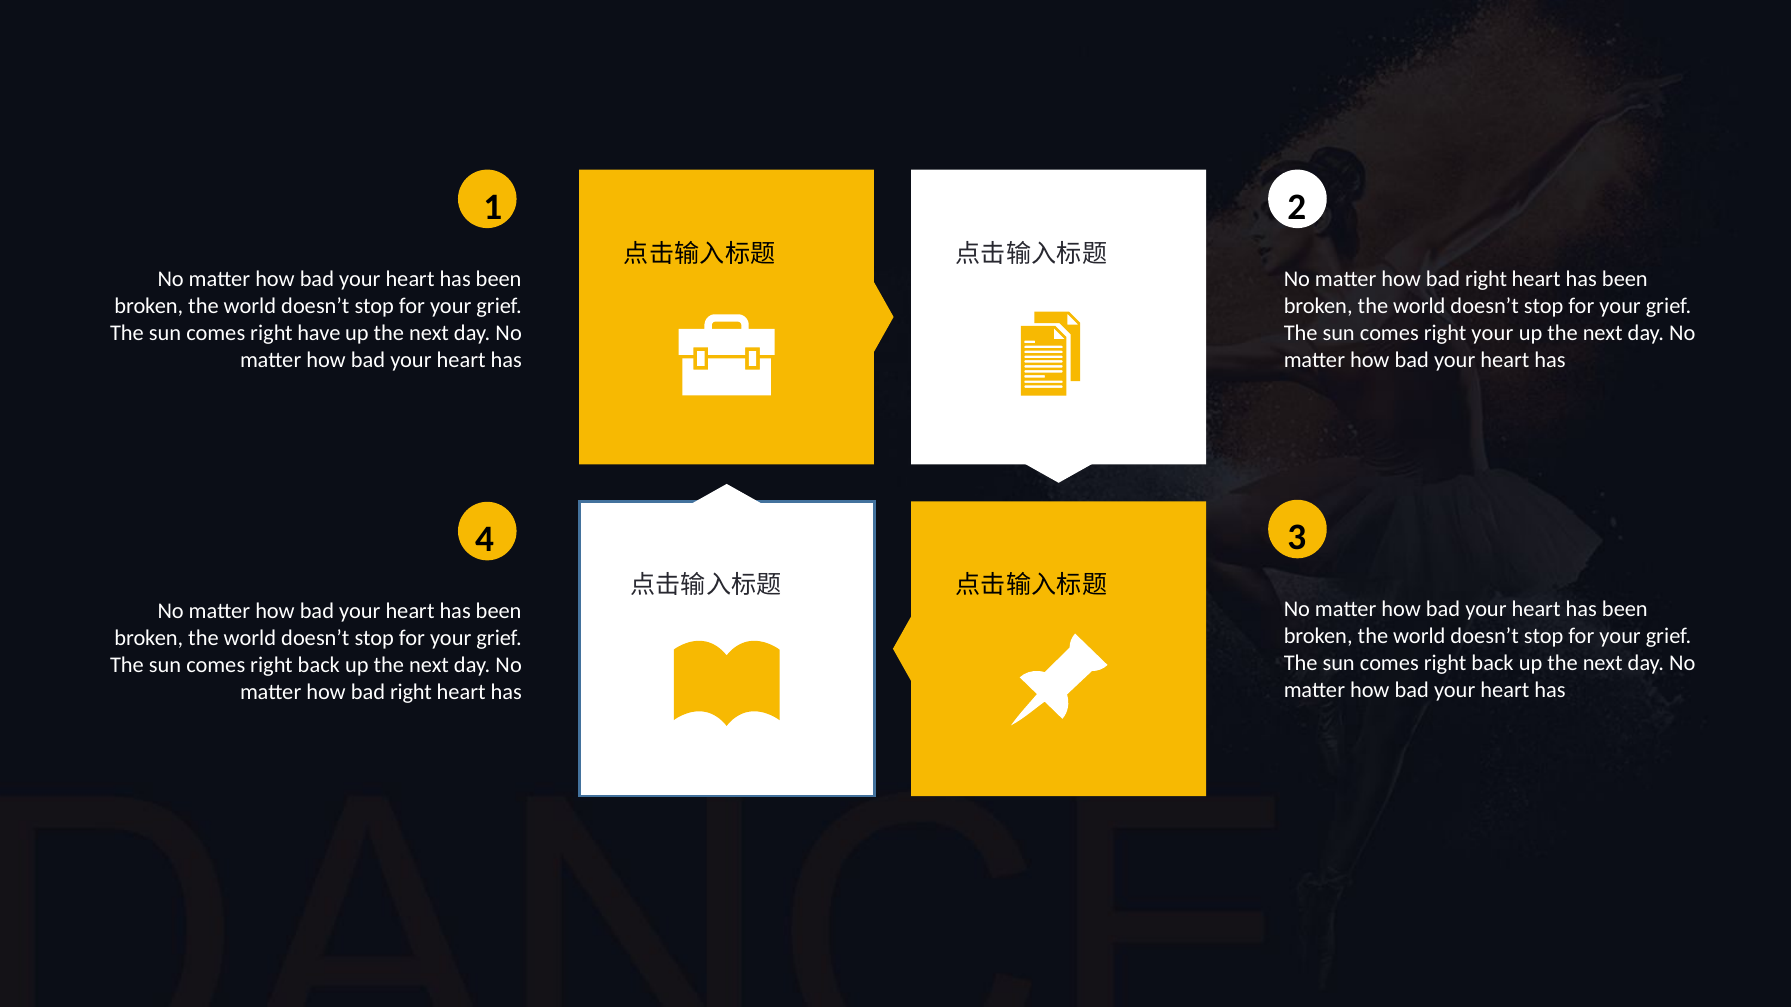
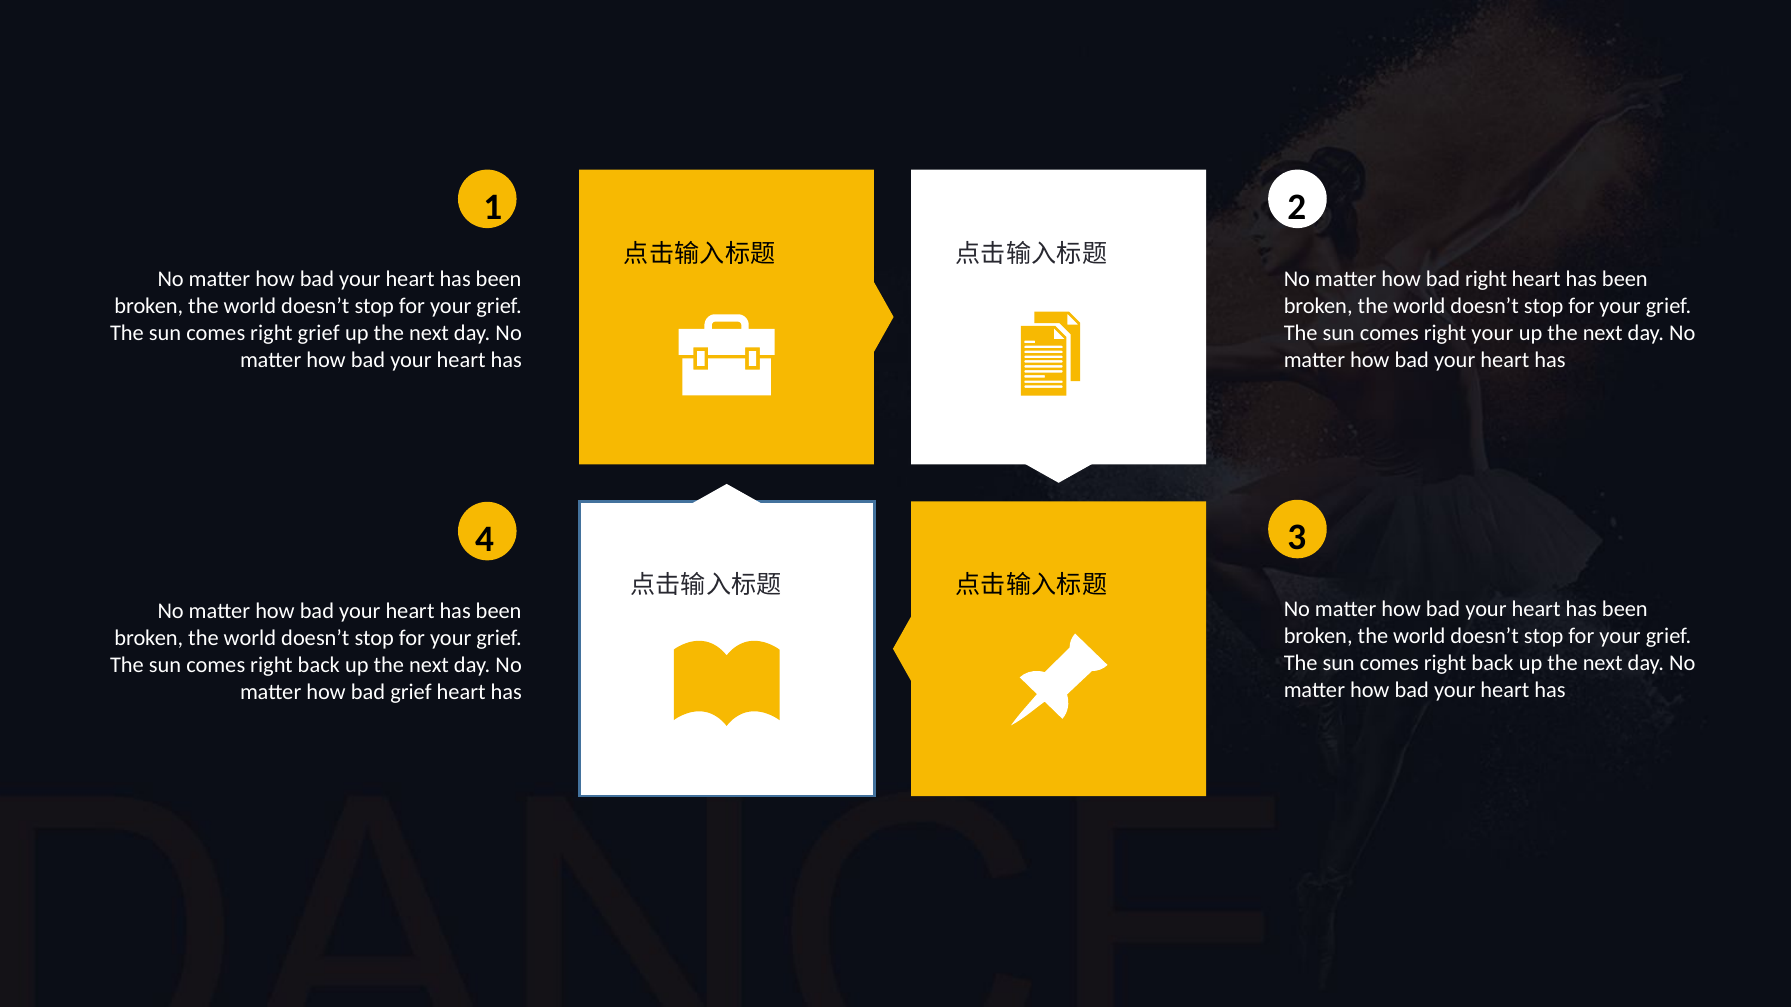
right have: have -> grief
right at (411, 692): right -> grief
